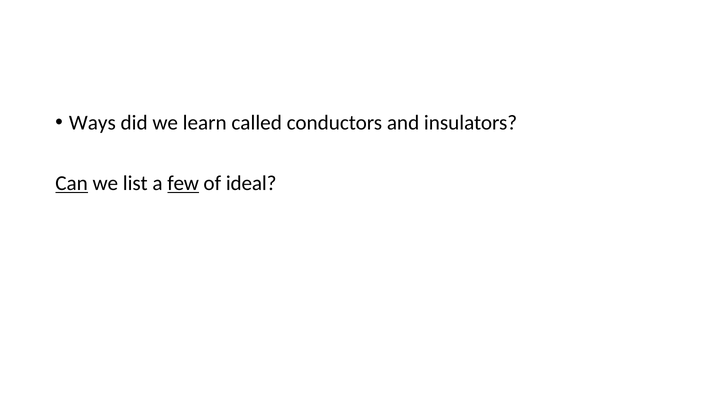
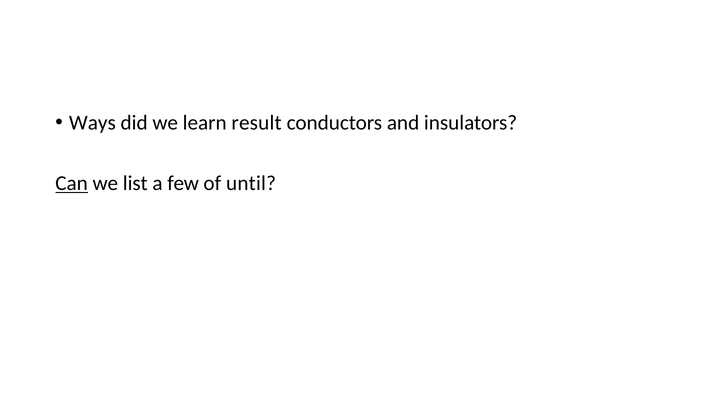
called: called -> result
few underline: present -> none
ideal: ideal -> until
